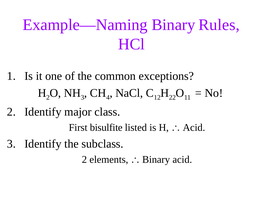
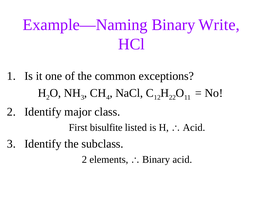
Rules: Rules -> Write
